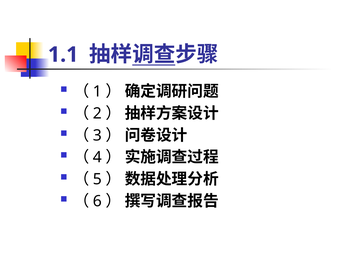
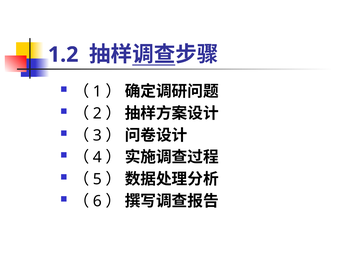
1.1: 1.1 -> 1.2
